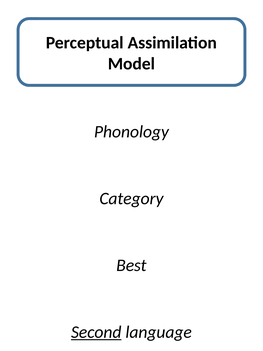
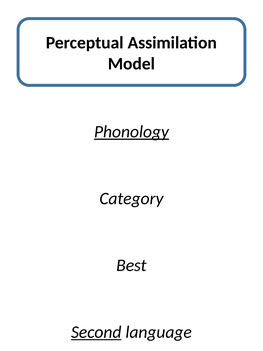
Phonology underline: none -> present
